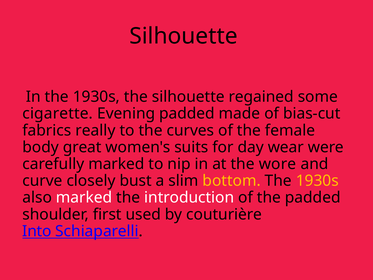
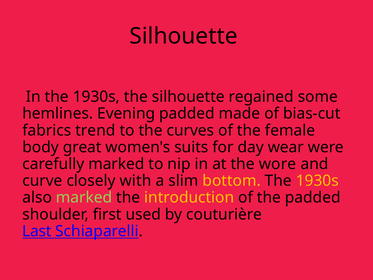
cigarette: cigarette -> hemlines
really: really -> trend
bust: bust -> with
marked at (84, 197) colour: white -> light green
introduction colour: white -> yellow
Into: Into -> Last
